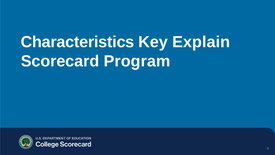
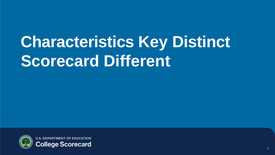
Explain: Explain -> Distinct
Program: Program -> Different
